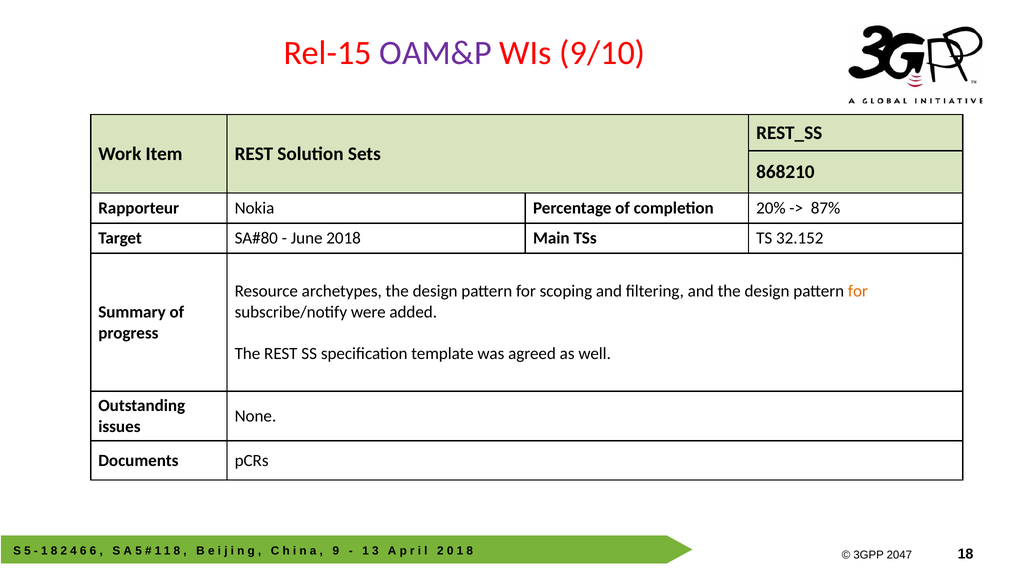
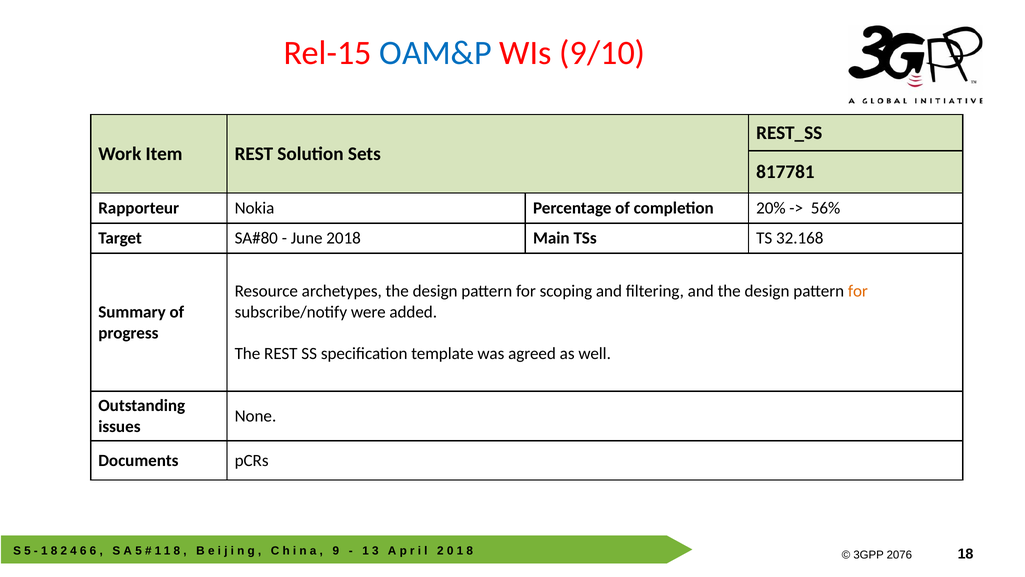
OAM&P colour: purple -> blue
868210: 868210 -> 817781
87%: 87% -> 56%
32.152: 32.152 -> 32.168
2047: 2047 -> 2076
